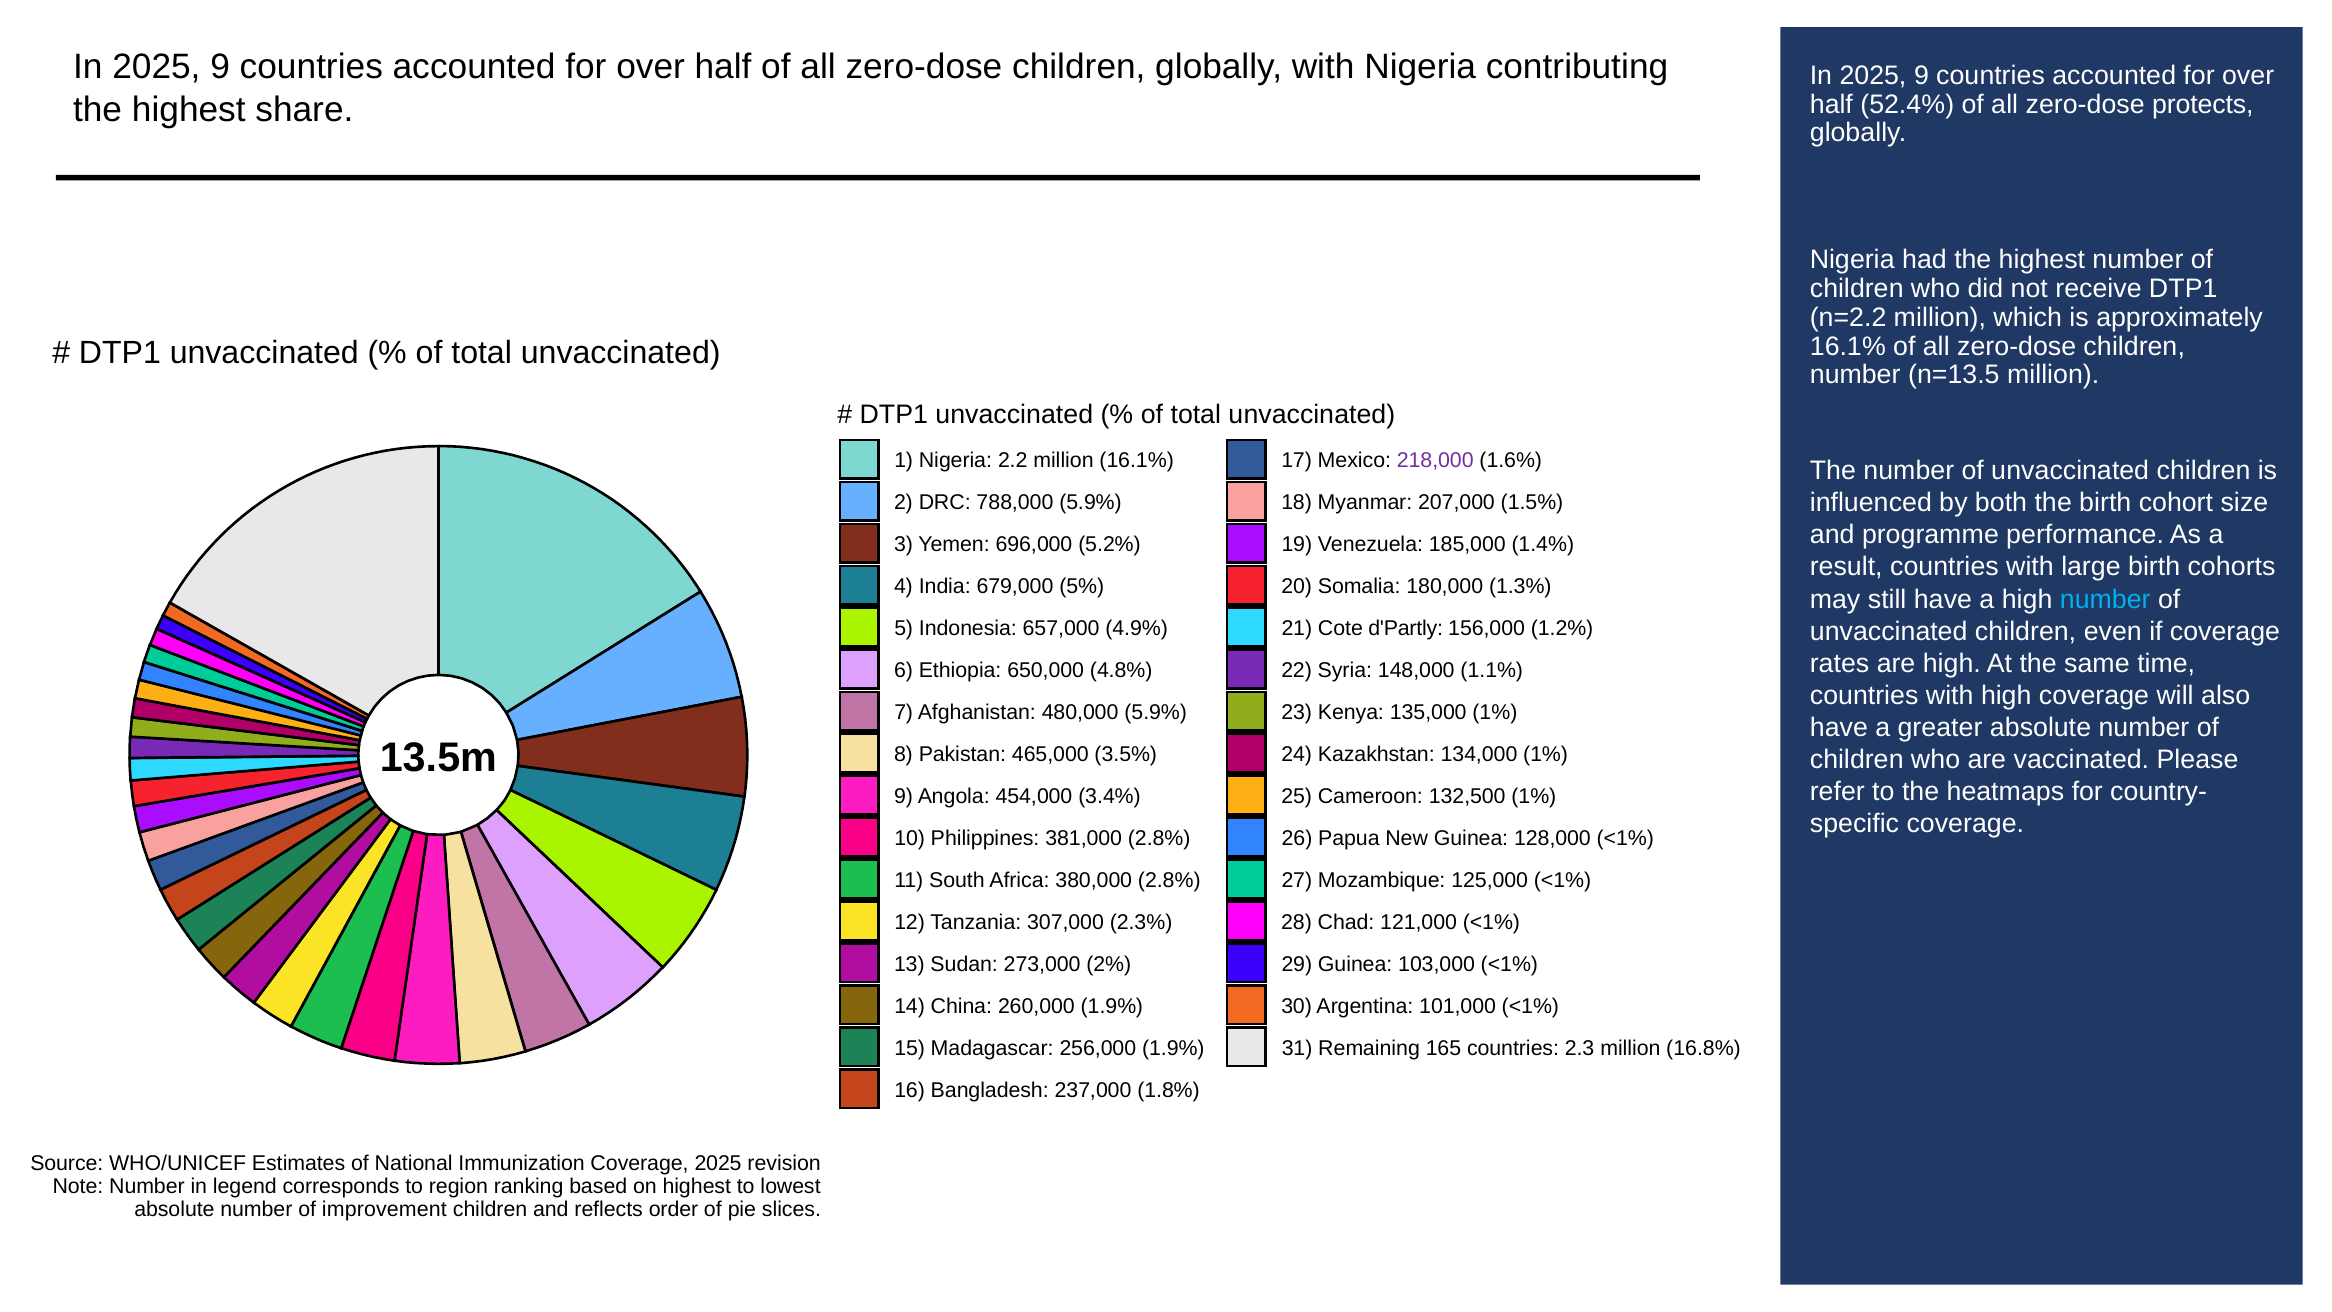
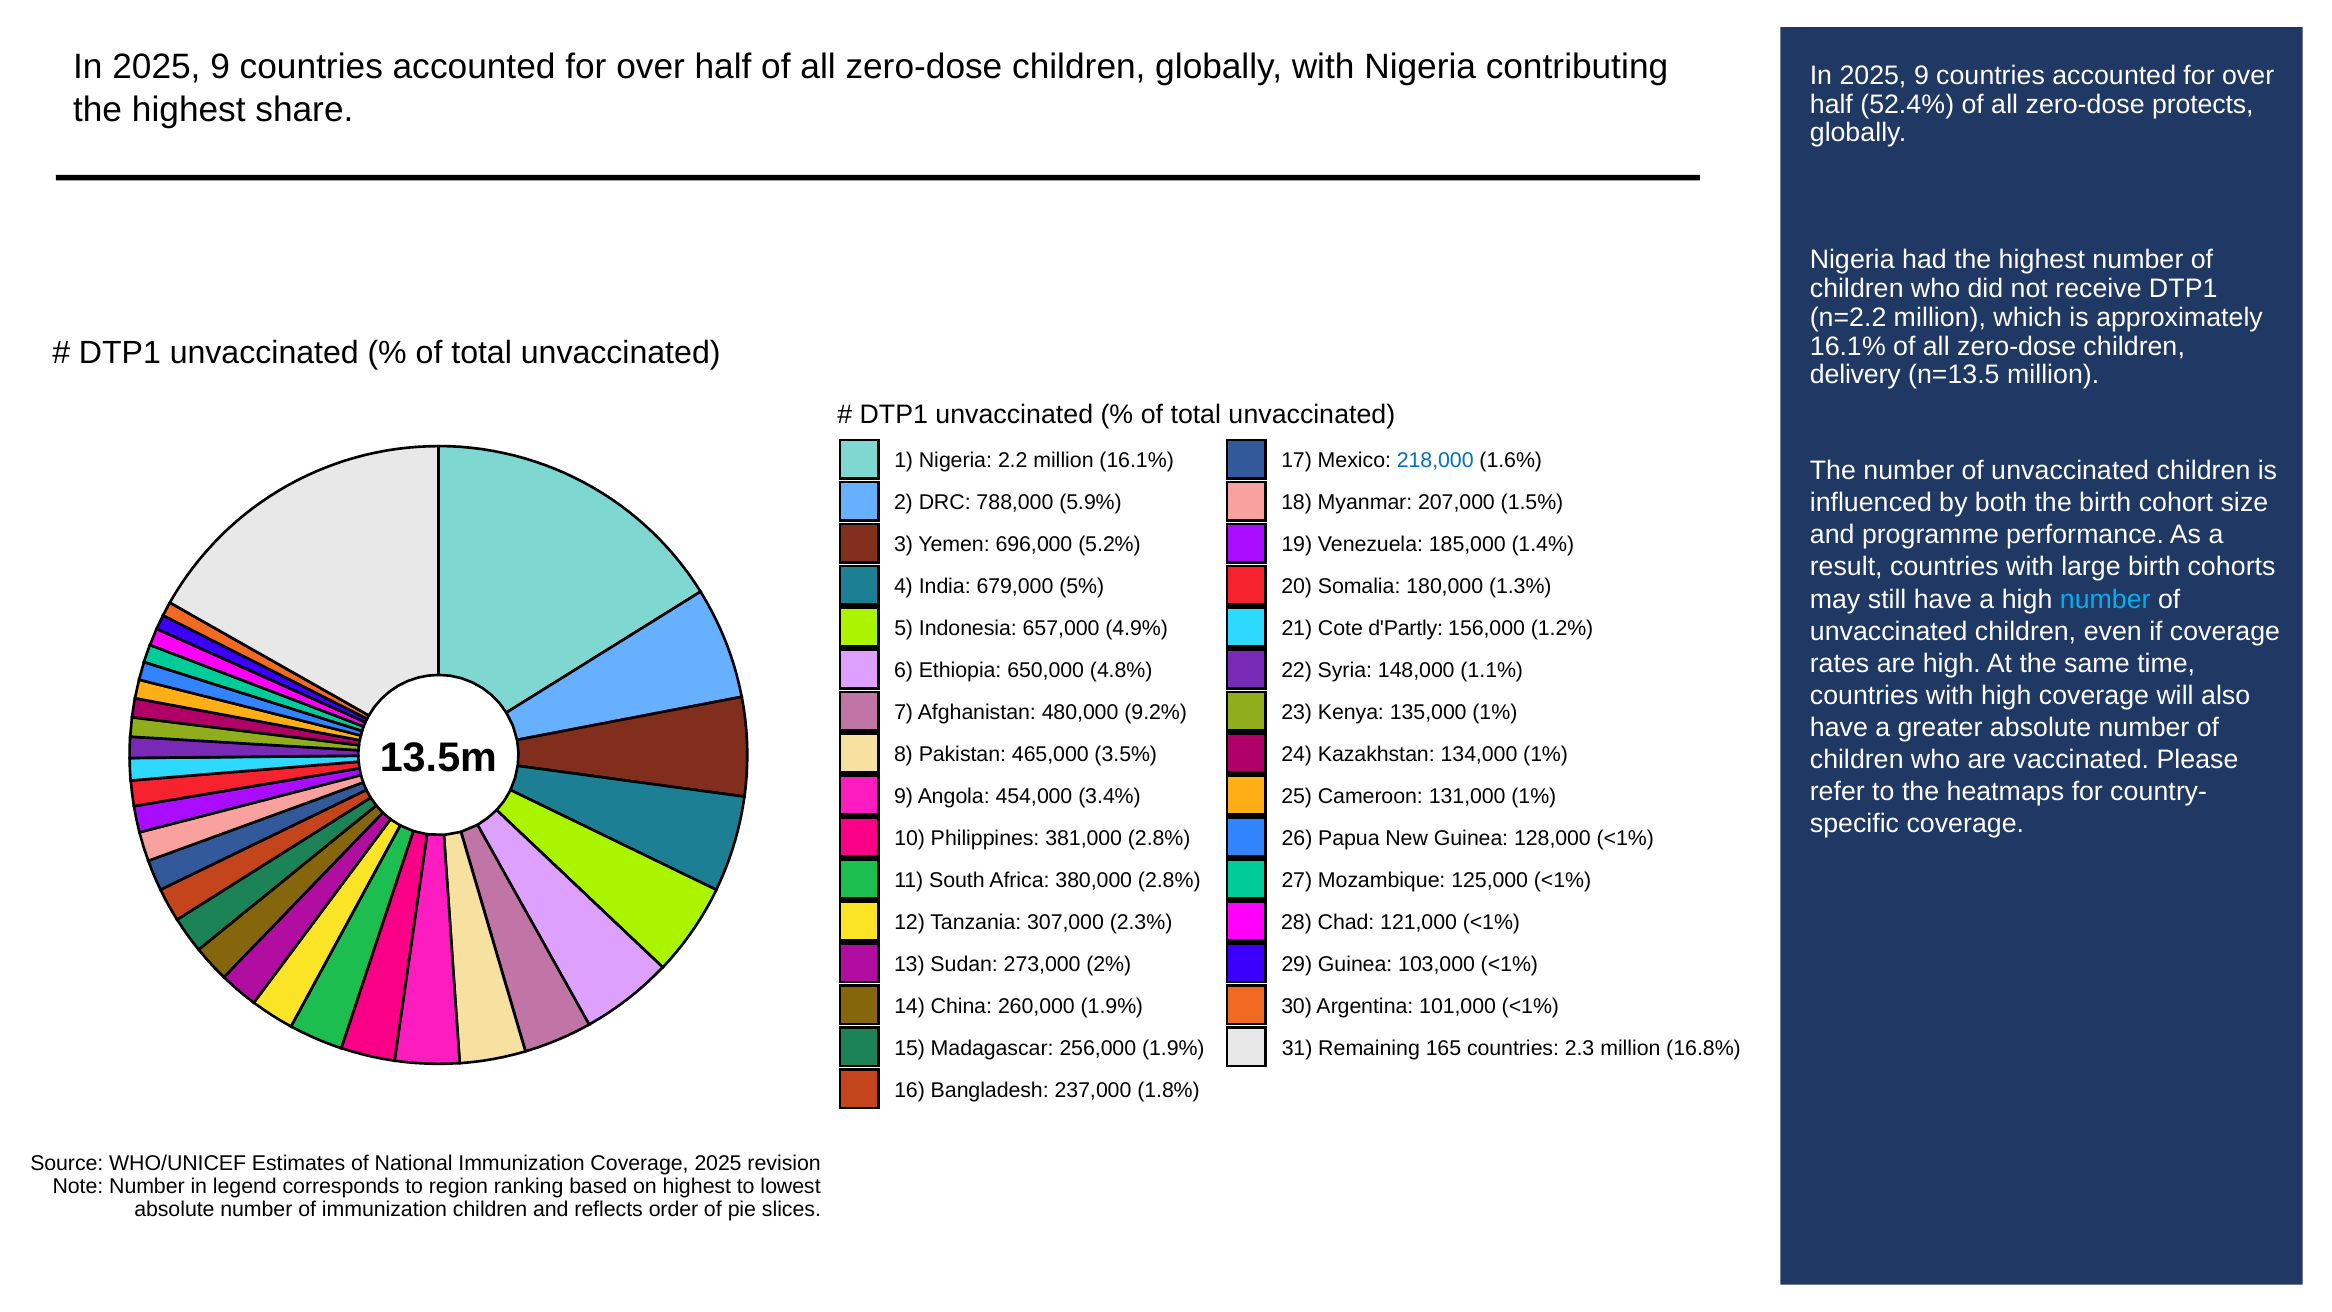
number at (1855, 375): number -> delivery
218,000 colour: purple -> blue
480,000 5.9%: 5.9% -> 9.2%
132,500: 132,500 -> 131,000
of improvement: improvement -> immunization
